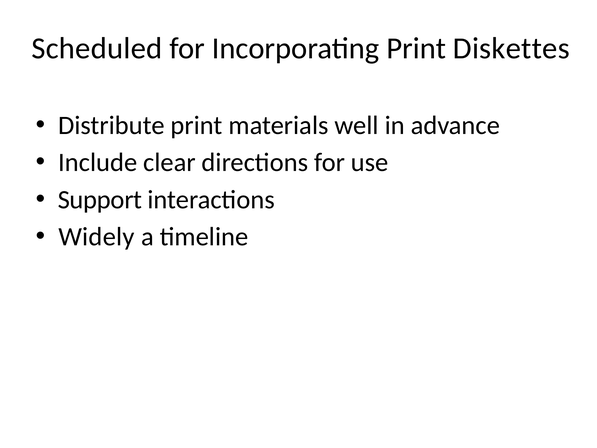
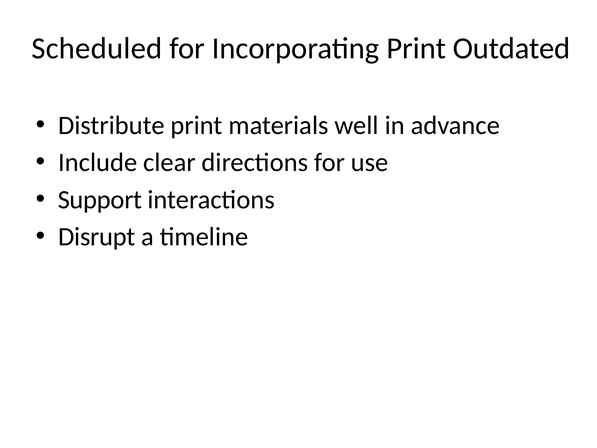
Diskettes: Diskettes -> Outdated
Widely: Widely -> Disrupt
